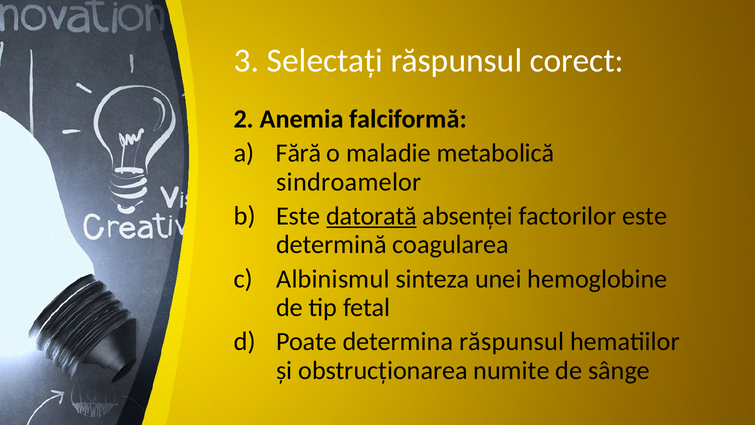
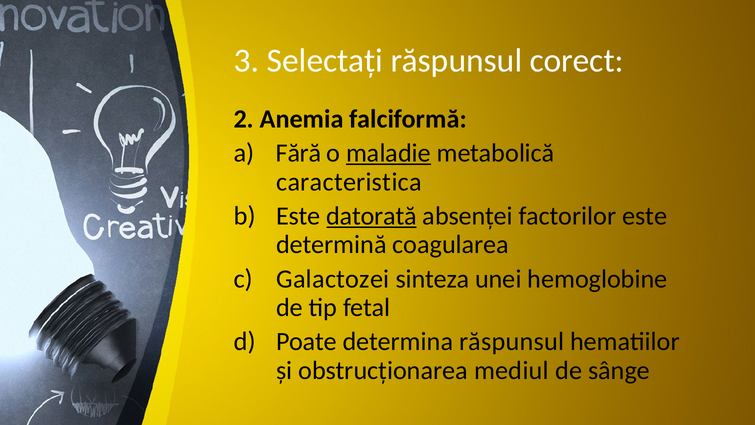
maladie underline: none -> present
sindroamelor: sindroamelor -> caracteristica
Albinismul: Albinismul -> Galactozei
numite: numite -> mediul
